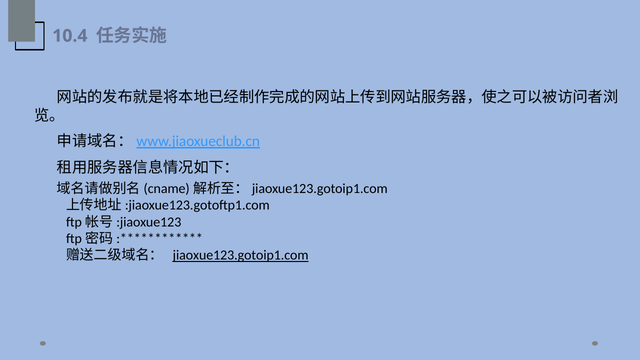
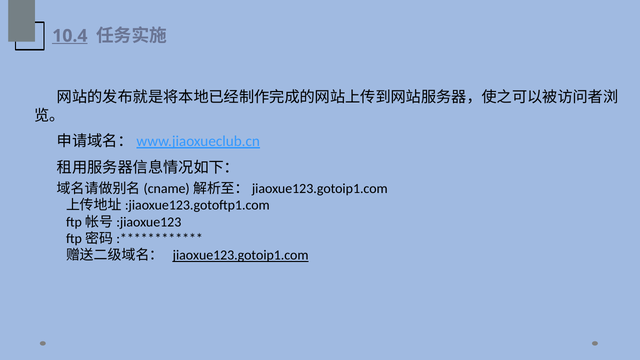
10.4 underline: none -> present
